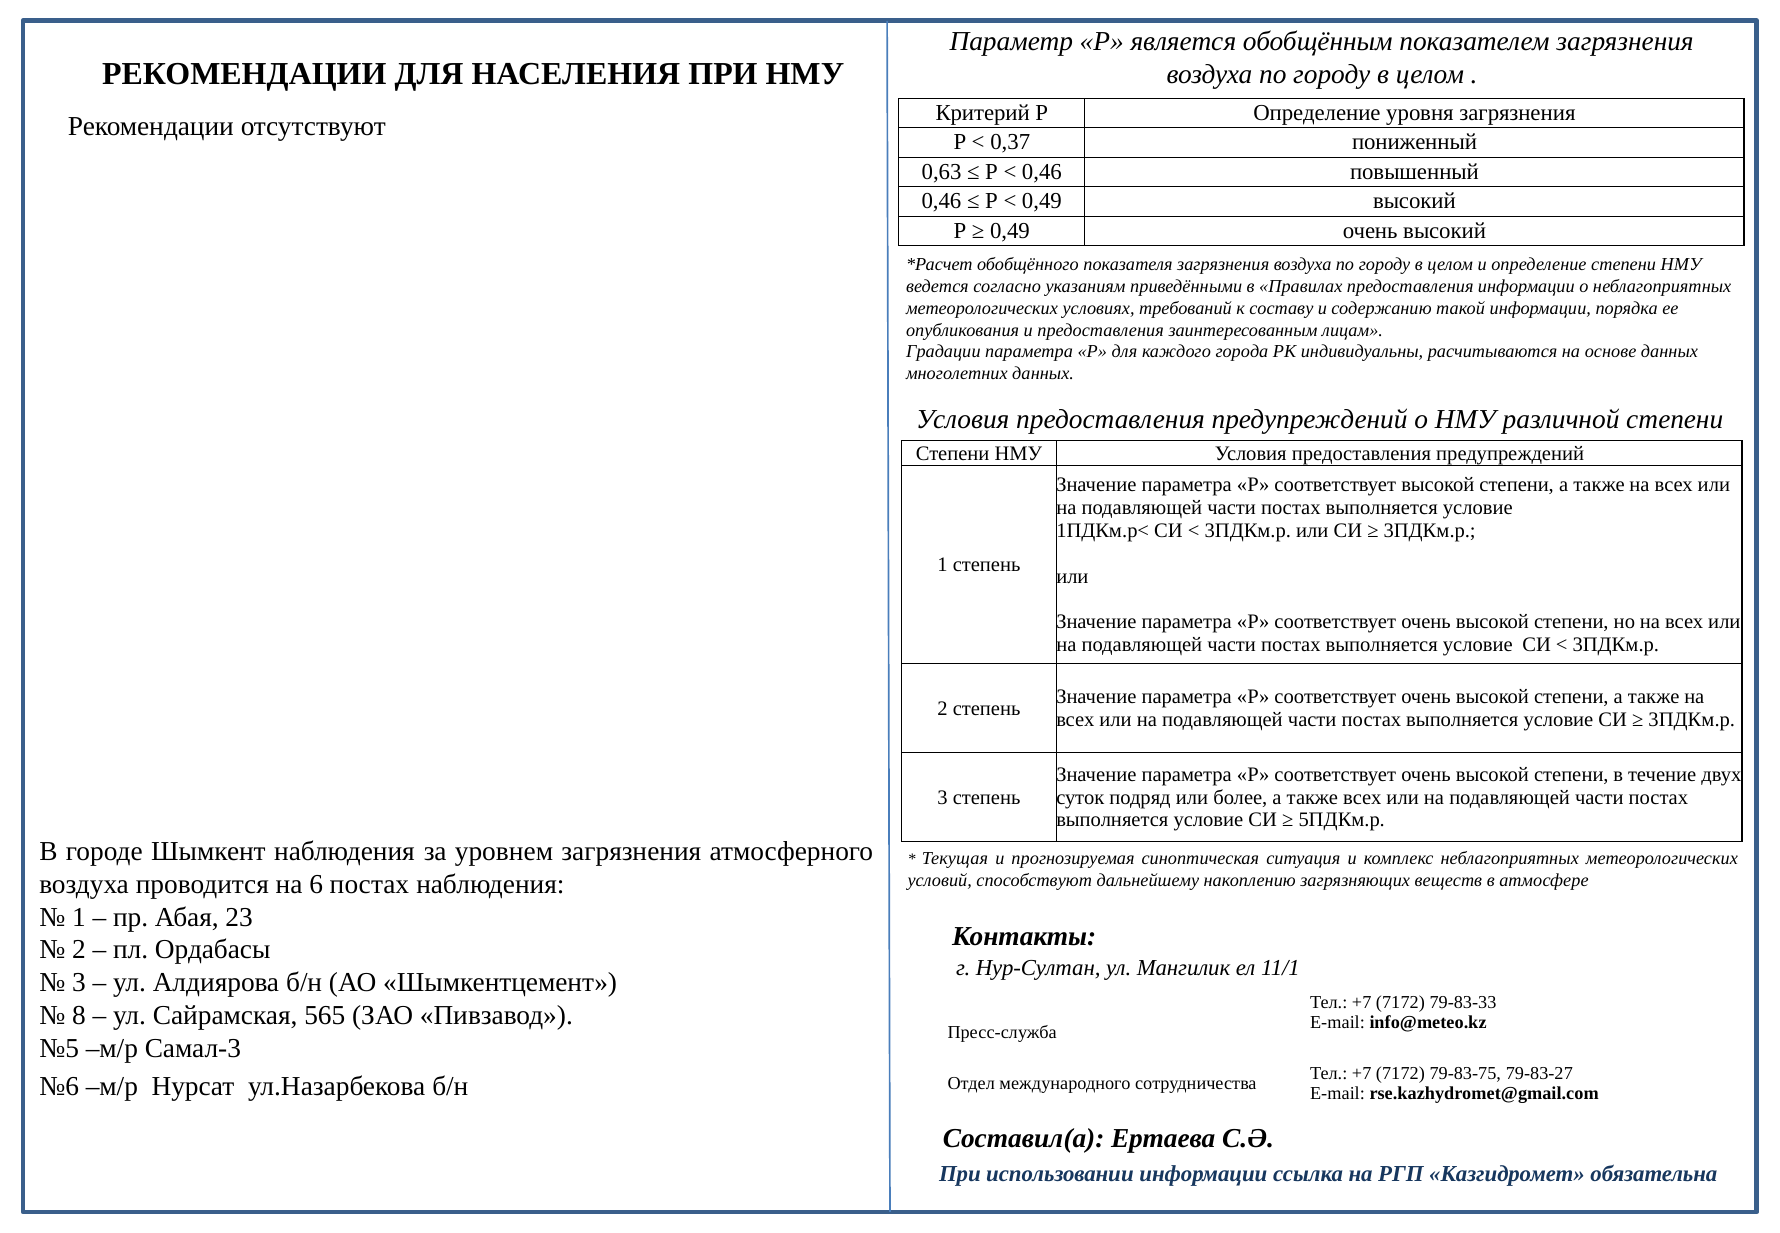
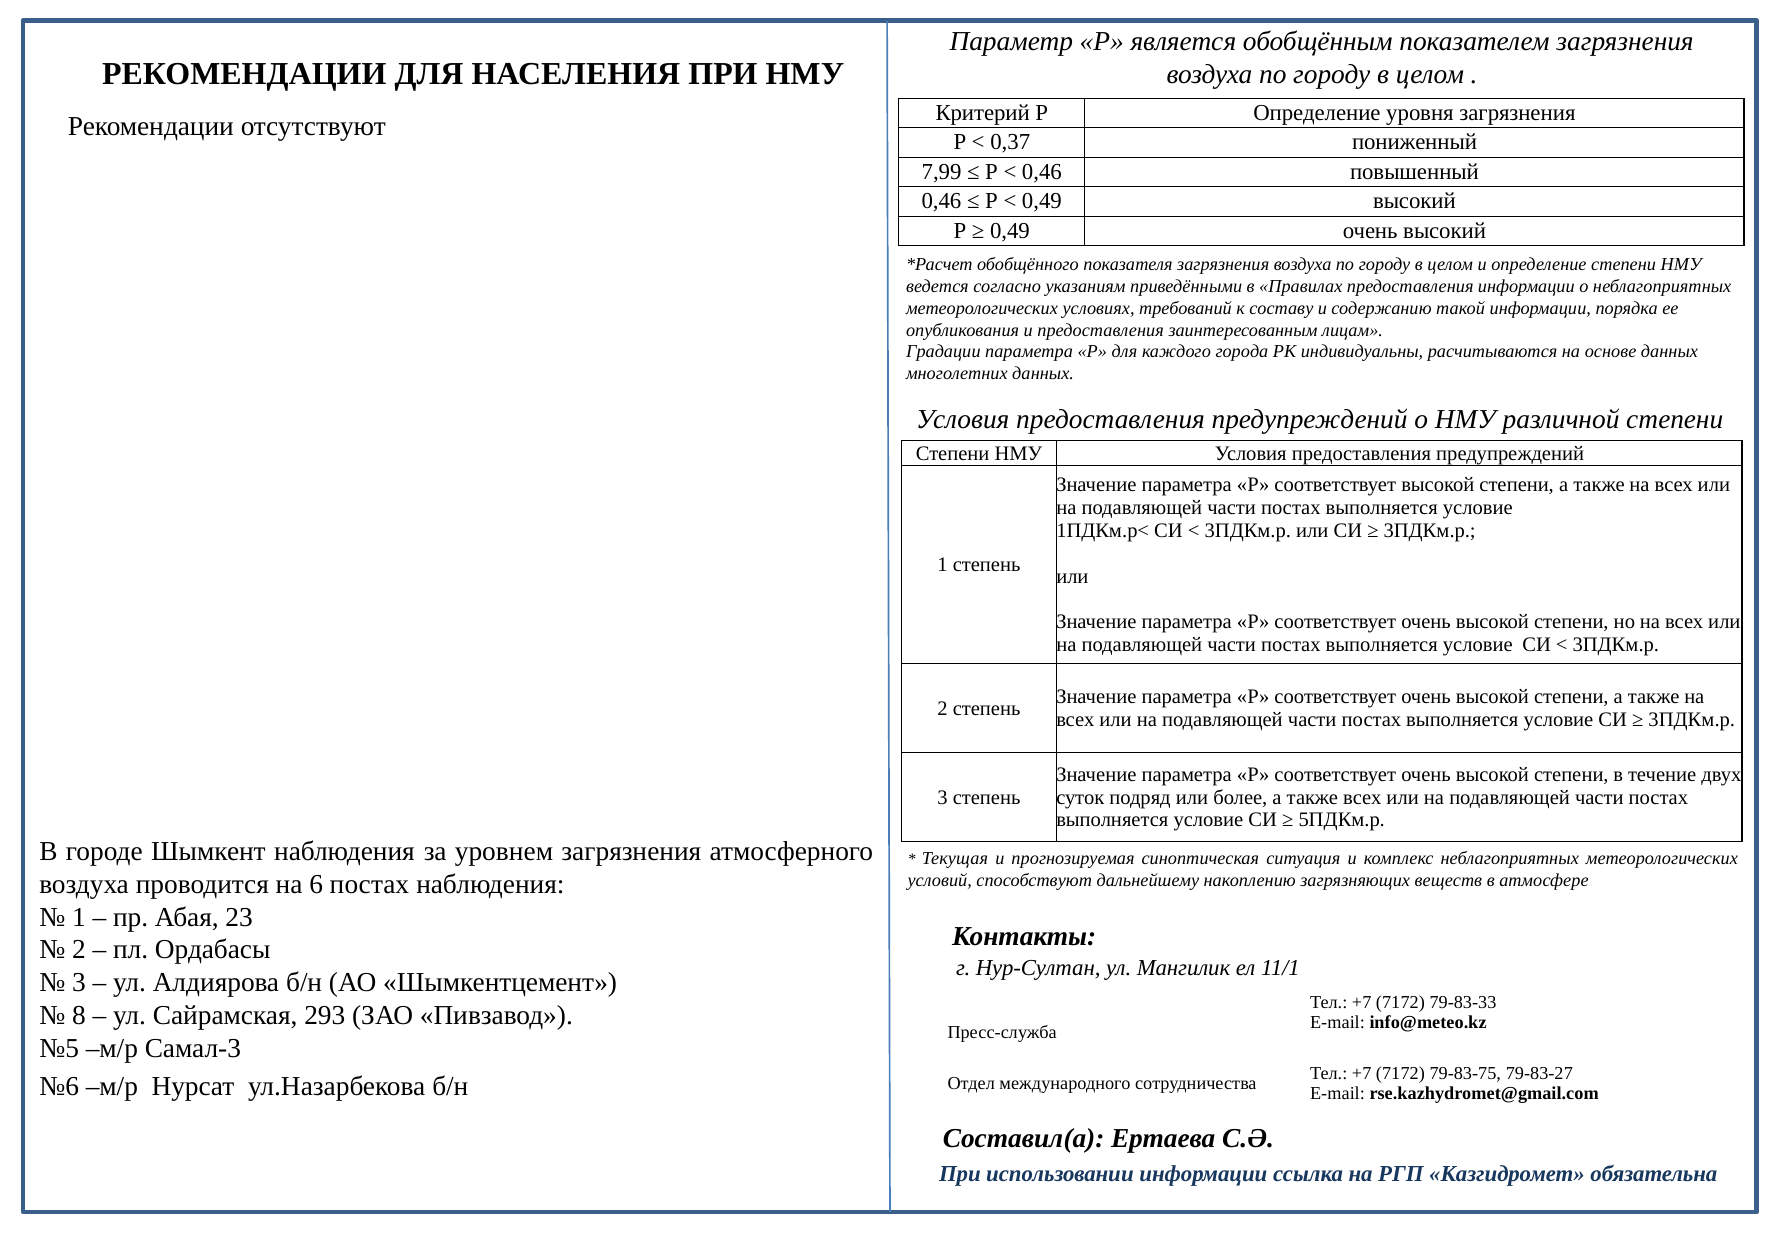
0,63: 0,63 -> 7,99
565: 565 -> 293
